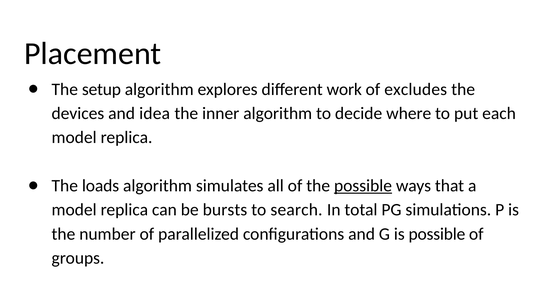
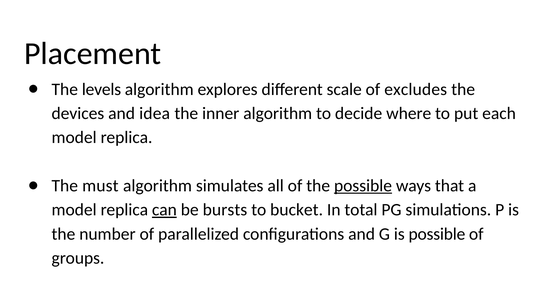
setup: setup -> levels
work: work -> scale
loads: loads -> must
can underline: none -> present
search: search -> bucket
